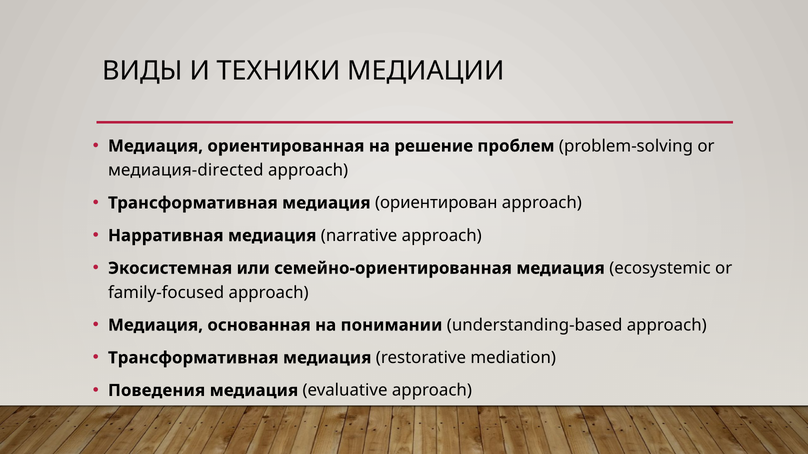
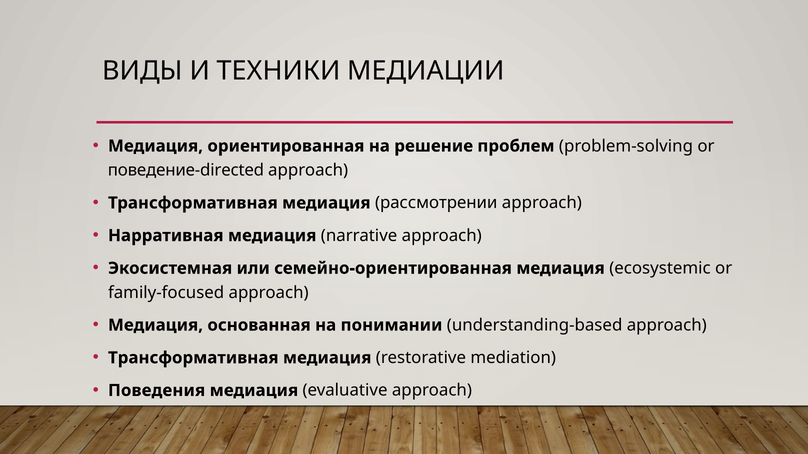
медиация-directed: медиация-directed -> поведение-directed
ориентирован: ориентирован -> рассмотрении
